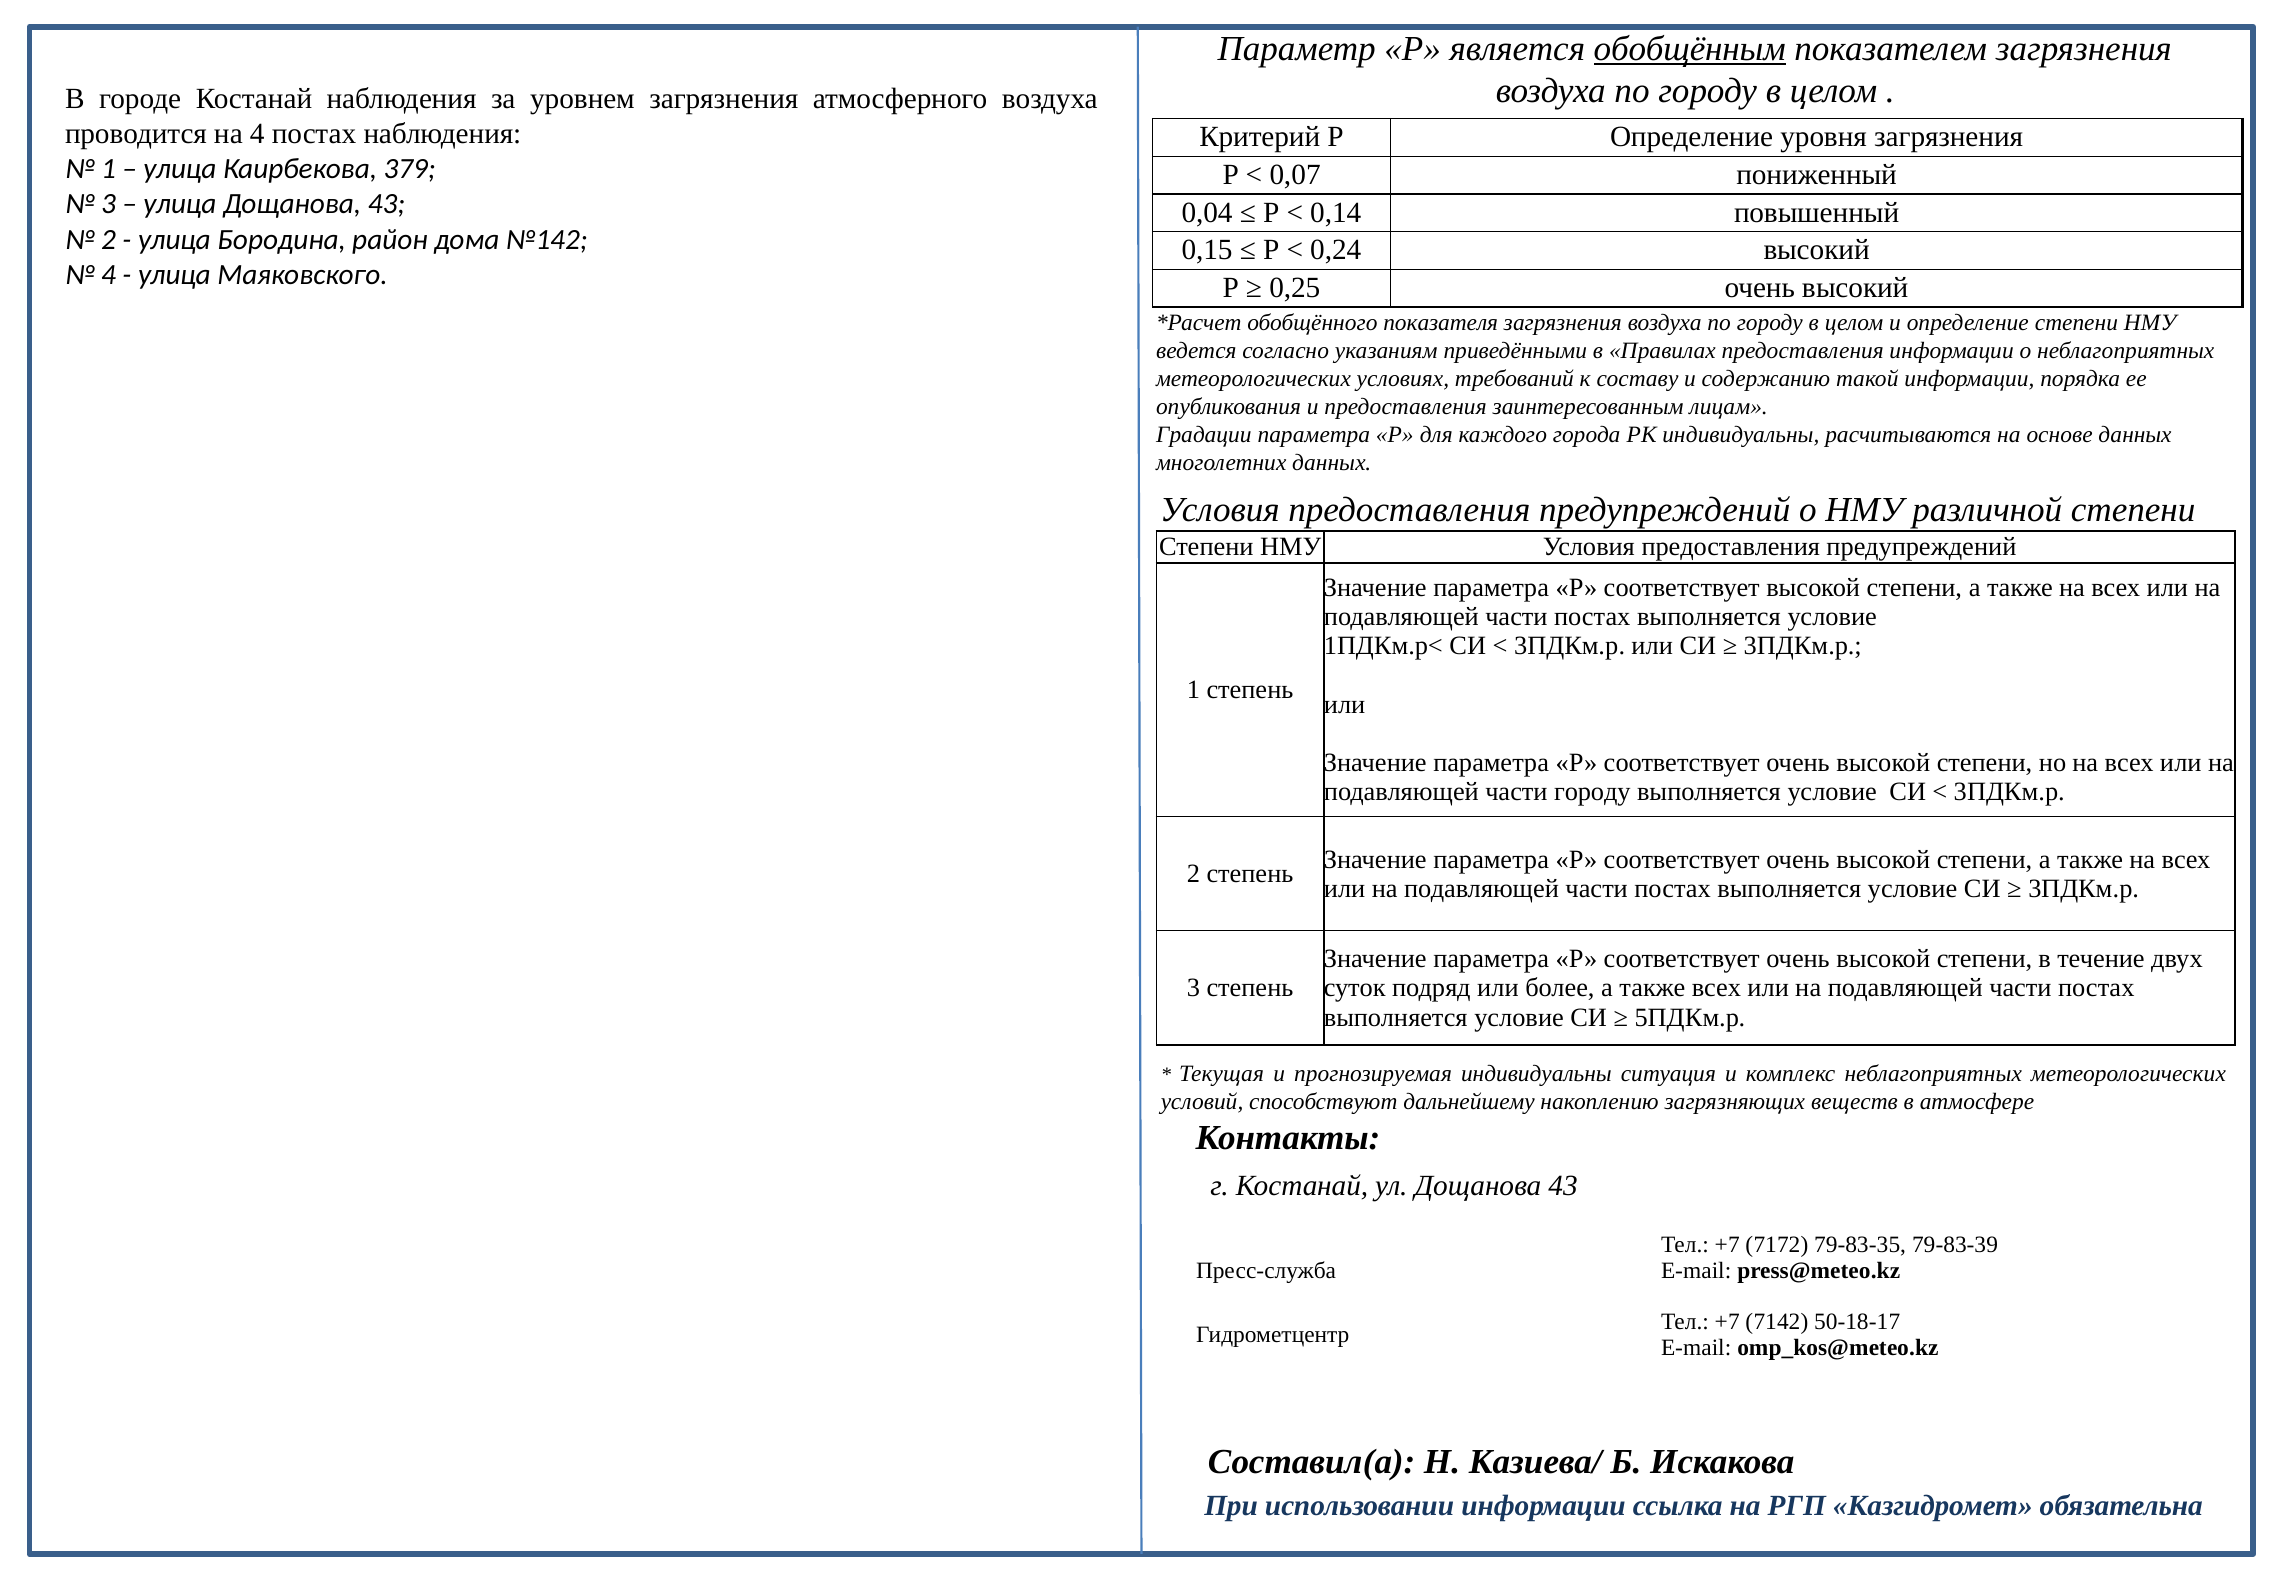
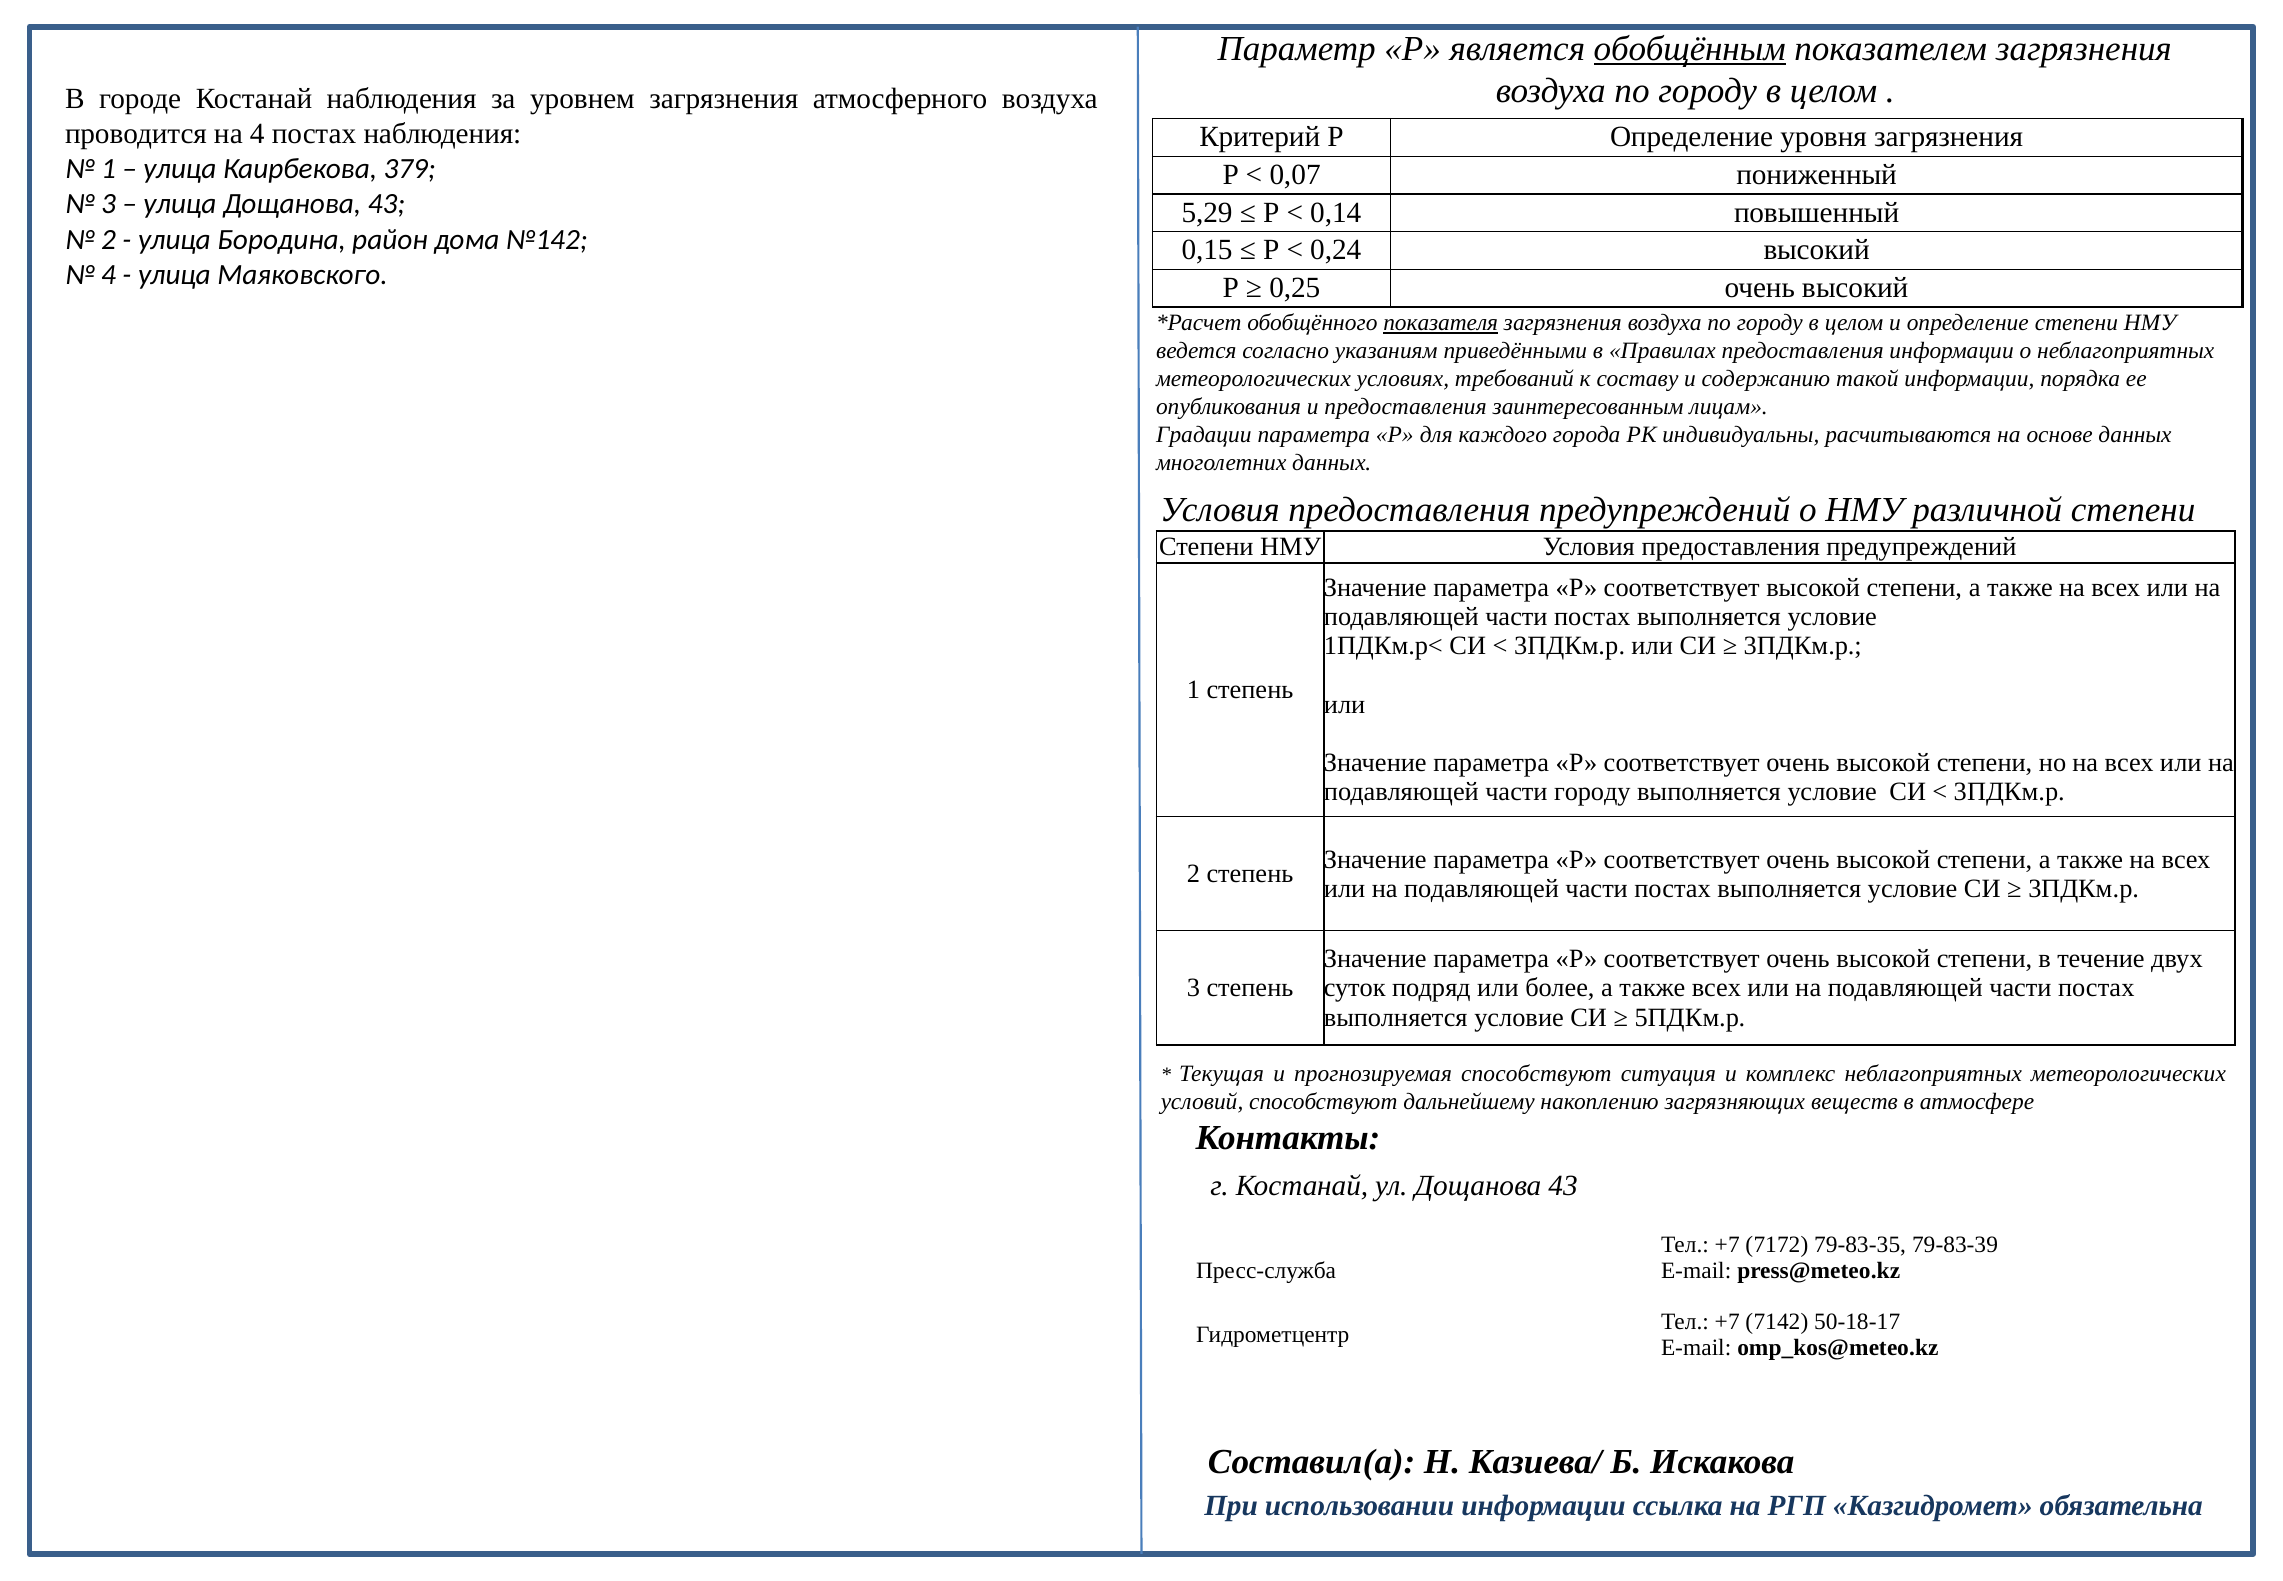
0,04: 0,04 -> 5,29
показателя underline: none -> present
прогнозируемая индивидуальны: индивидуальны -> способствуют
